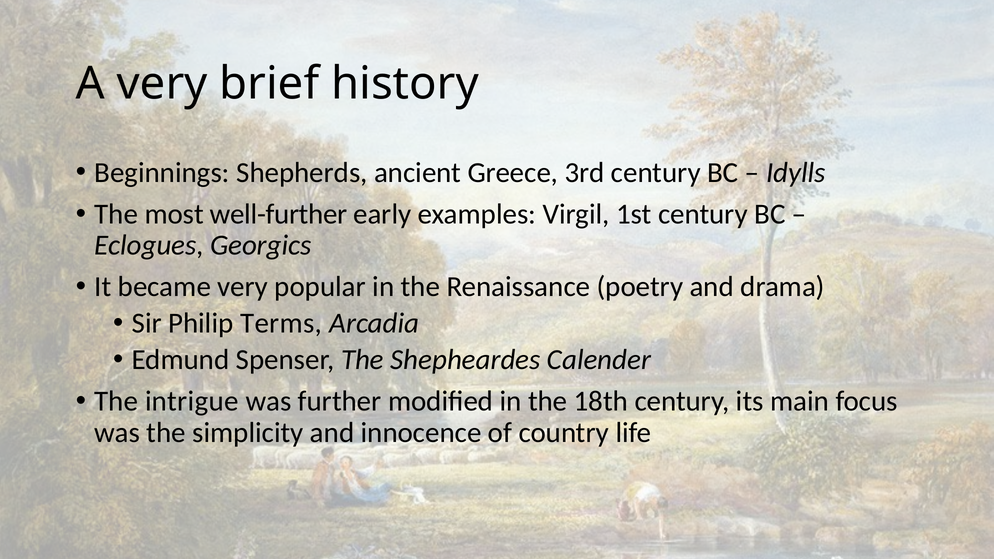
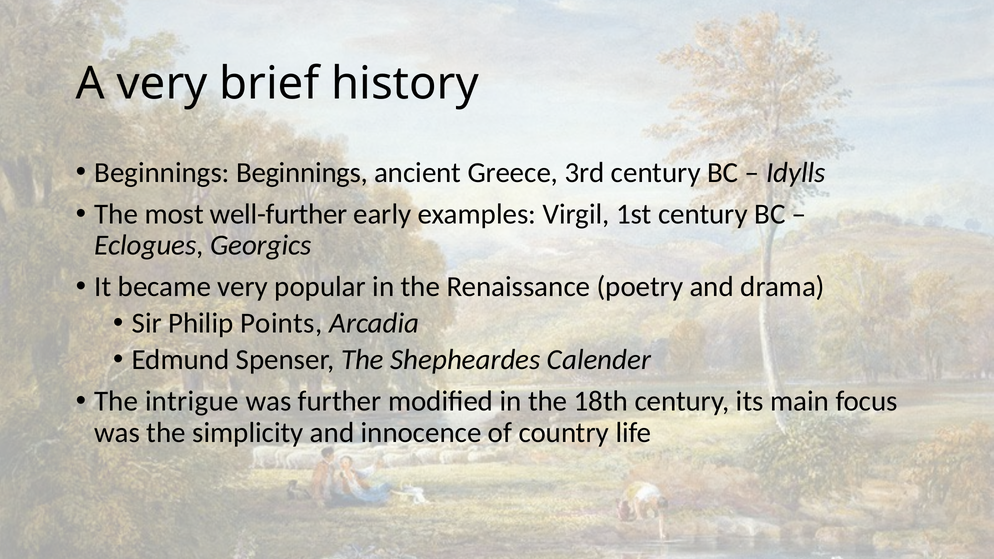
Beginnings Shepherds: Shepherds -> Beginnings
Terms: Terms -> Points
